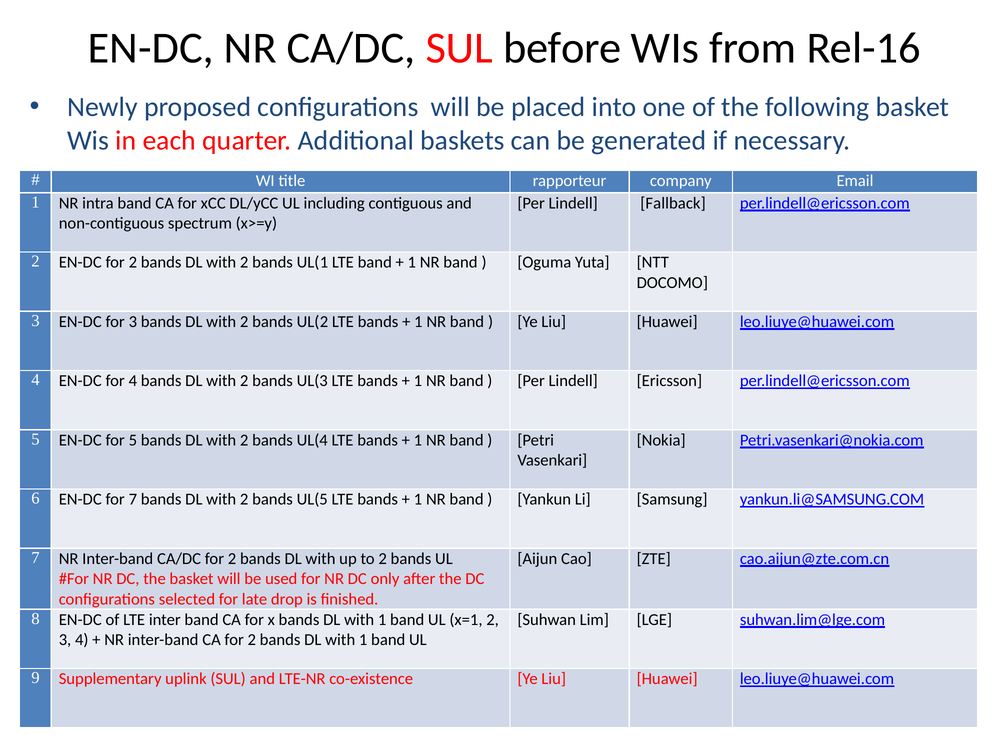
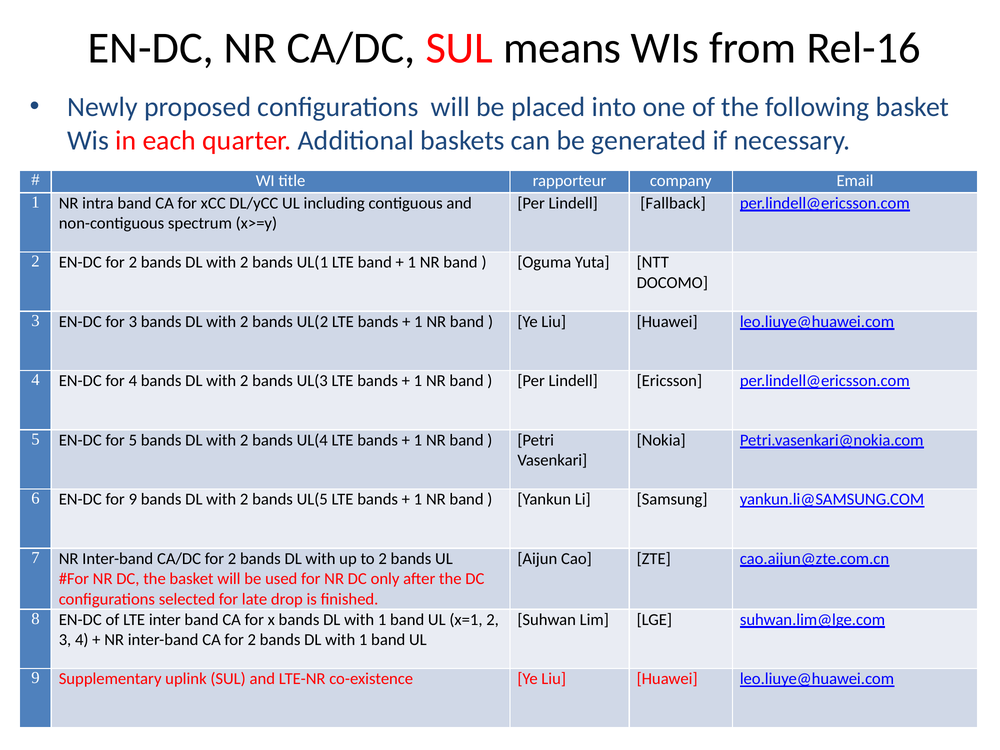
before: before -> means
for 7: 7 -> 9
